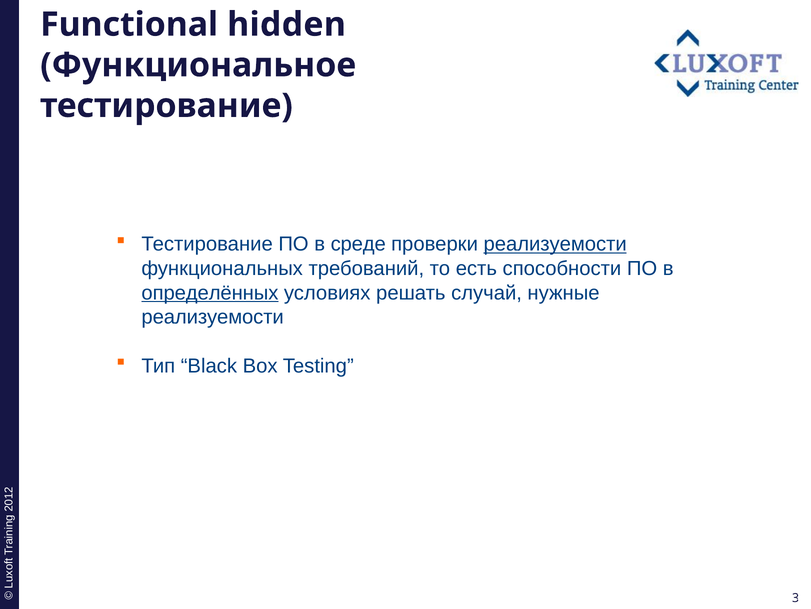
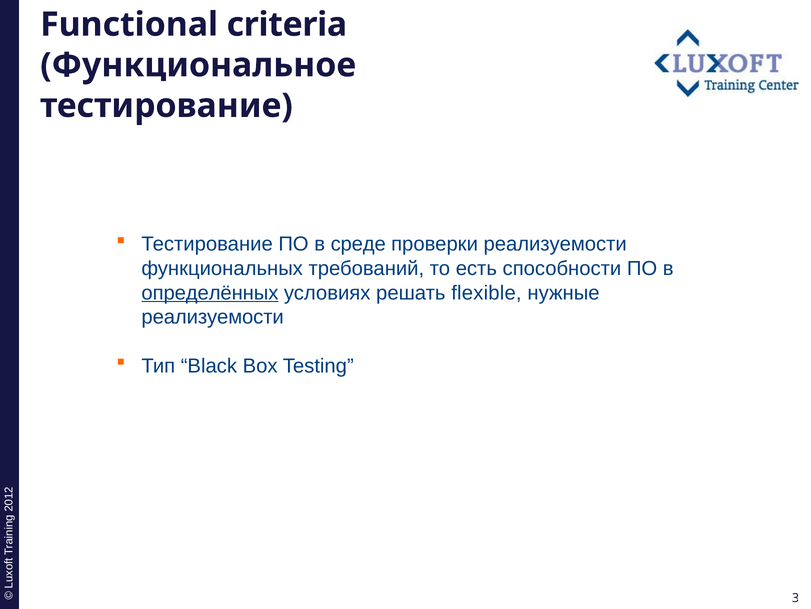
hidden: hidden -> criteria
реализуемости at (555, 244) underline: present -> none
случай: случай -> flexible
